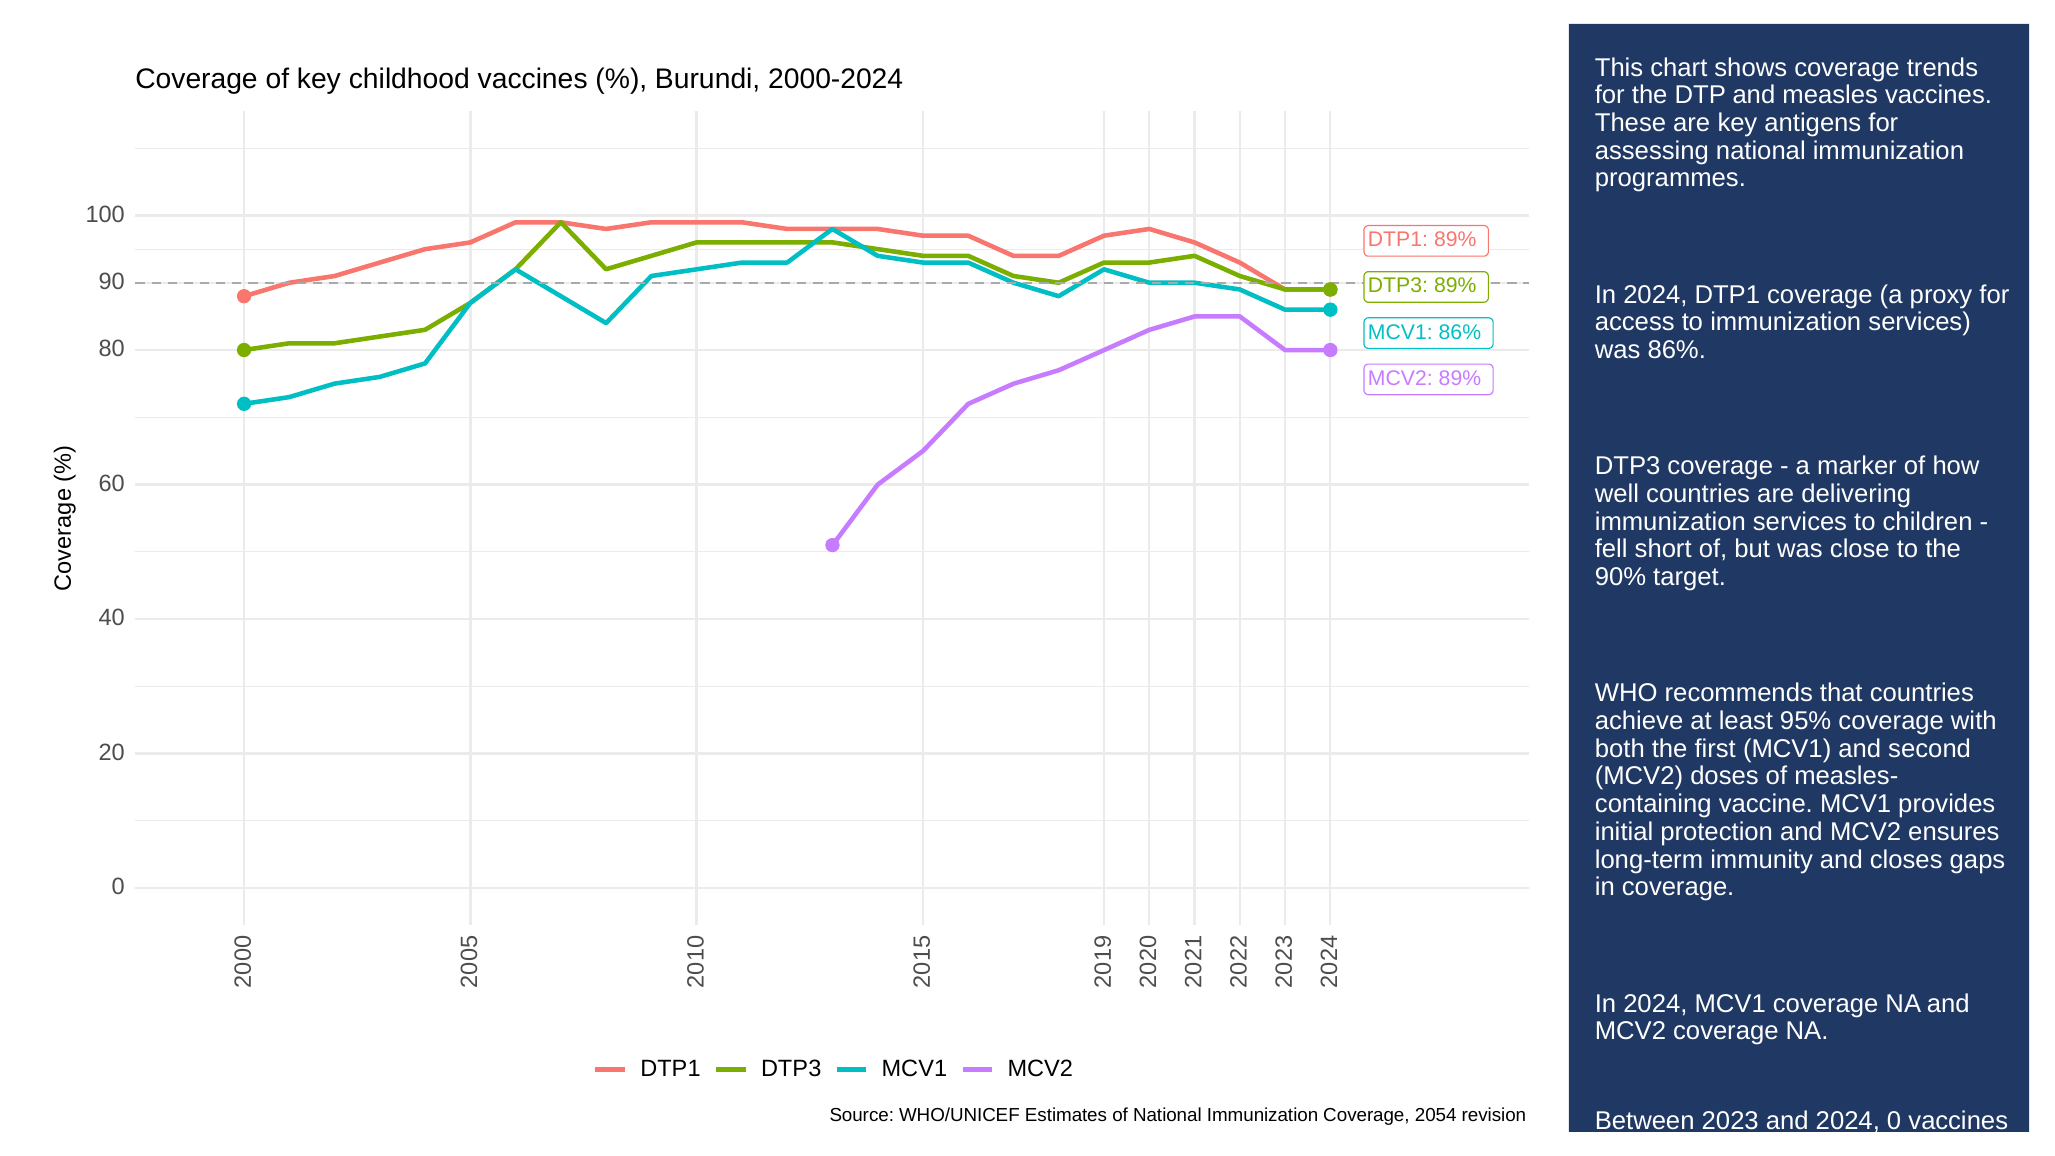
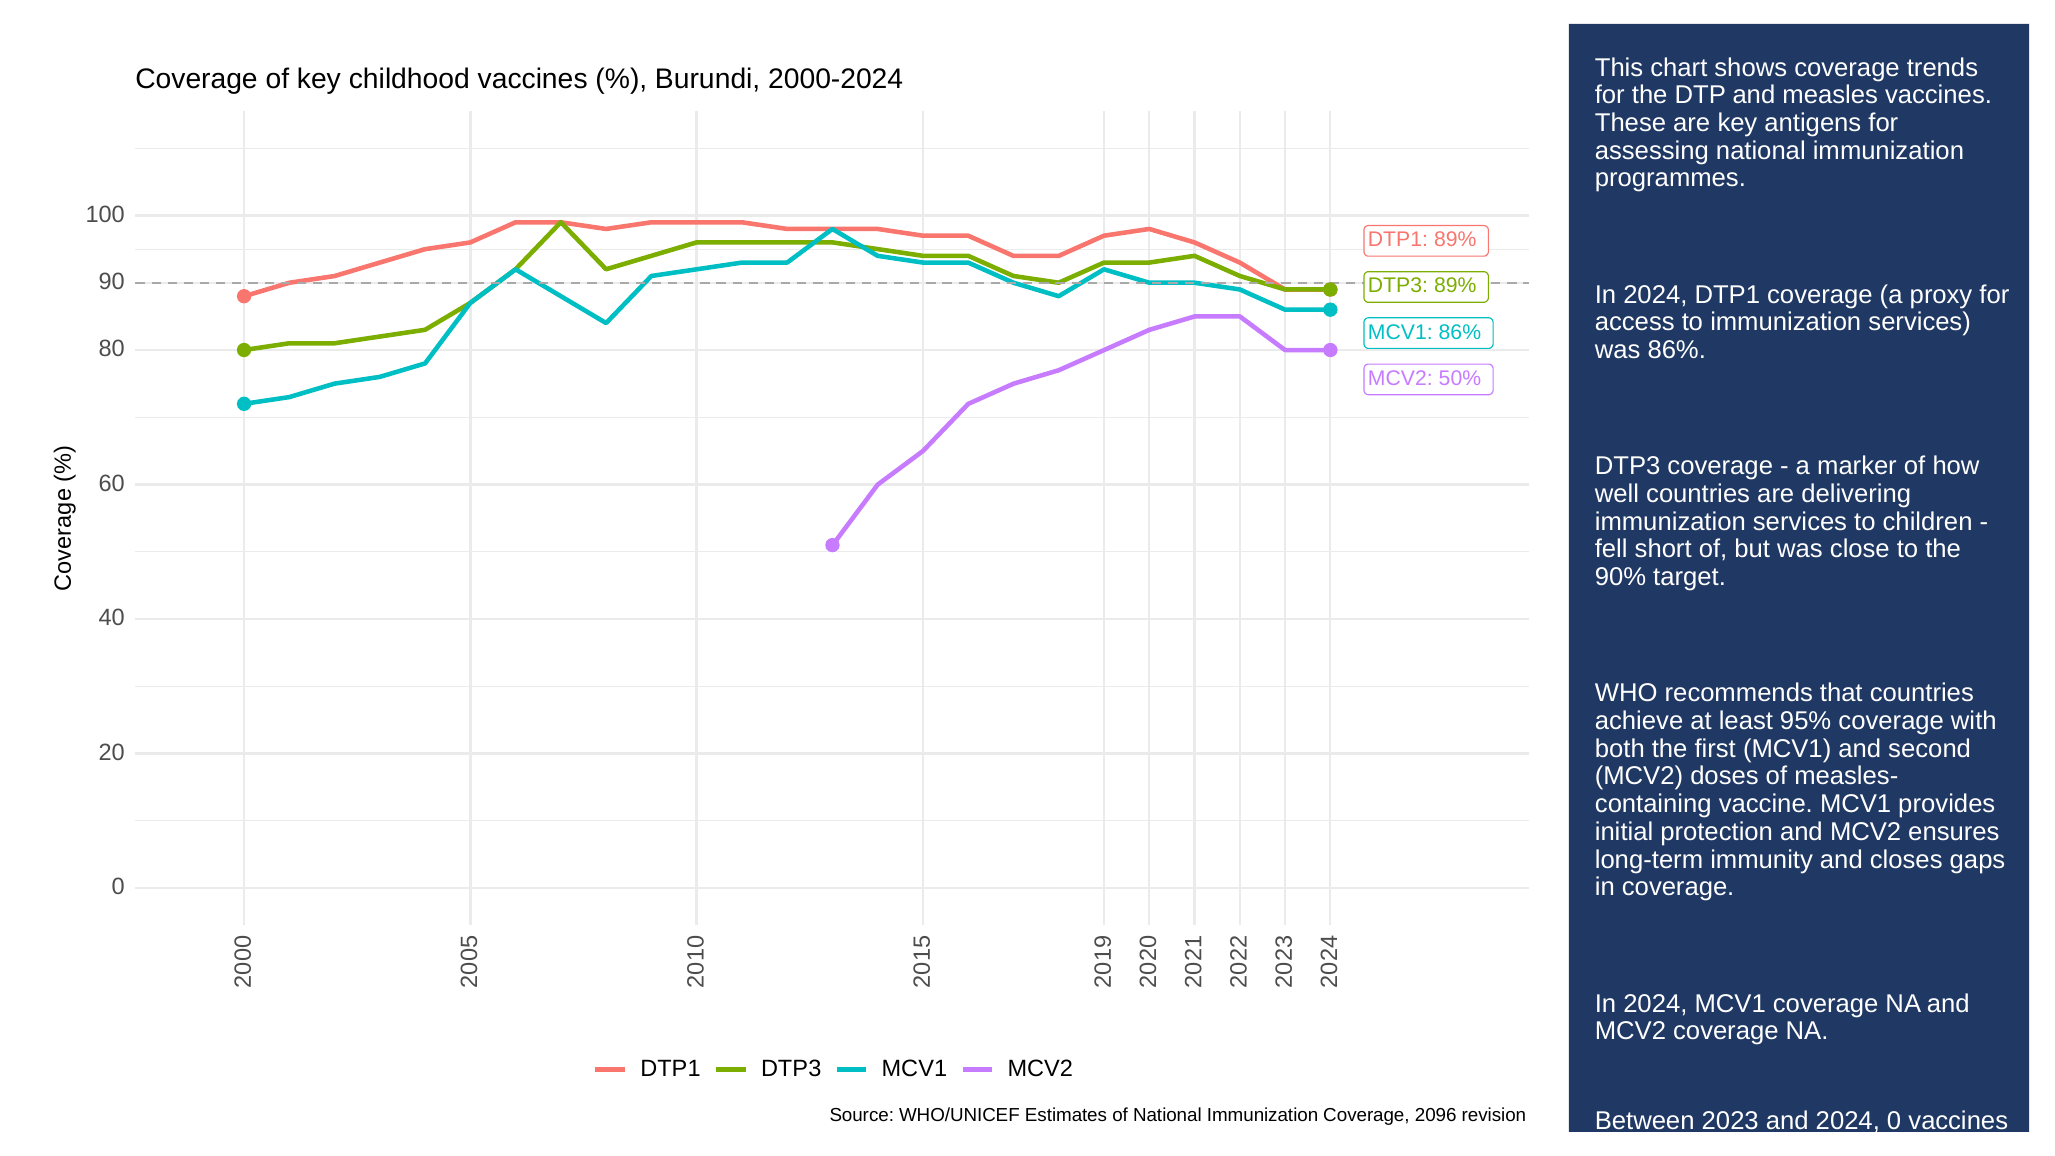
MCV2 89%: 89% -> 50%
2054: 2054 -> 2096
